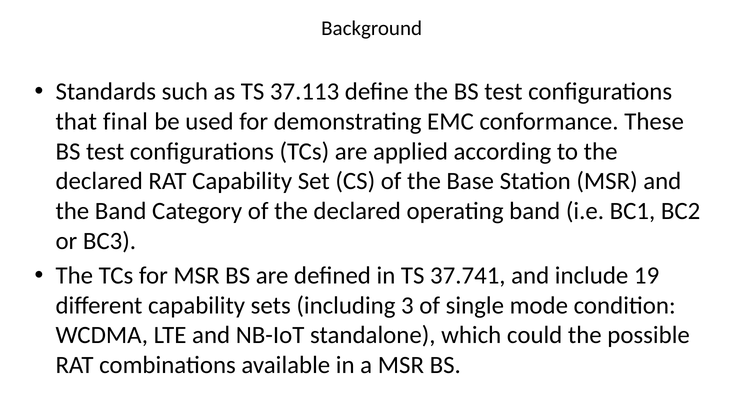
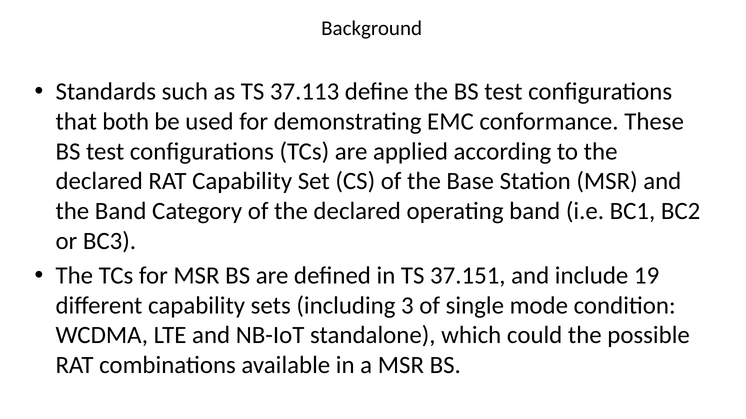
final: final -> both
37.741: 37.741 -> 37.151
